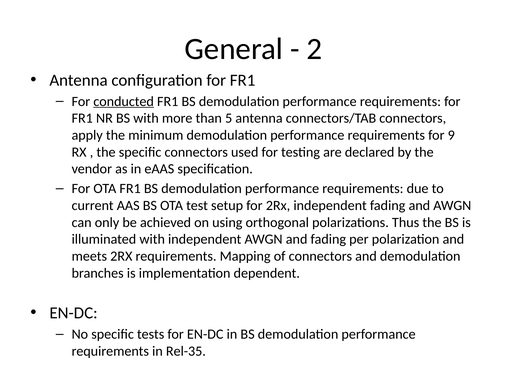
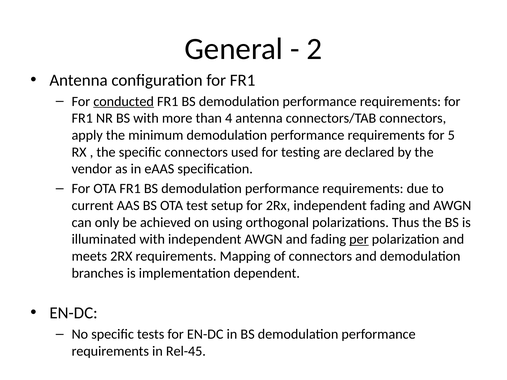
5: 5 -> 4
9: 9 -> 5
per underline: none -> present
Rel-35: Rel-35 -> Rel-45
